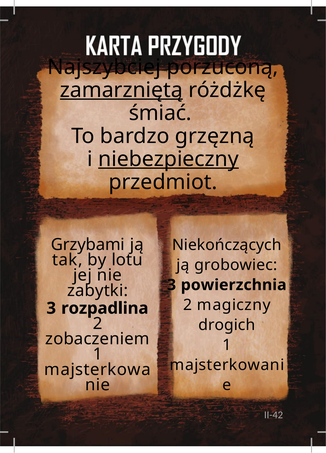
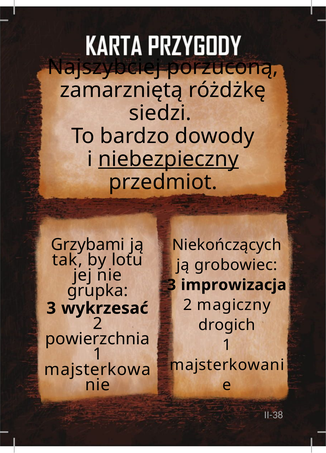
zamarzniętą underline: present -> none
śmiać: śmiać -> siedzi
grzęzną: grzęzną -> dowody
powierzchnia: powierzchnia -> improwizacja
zabytki: zabytki -> grupka
rozpadlina: rozpadlina -> wykrzesać
zobaczeniem: zobaczeniem -> powierzchnia
II-42: II-42 -> II-38
